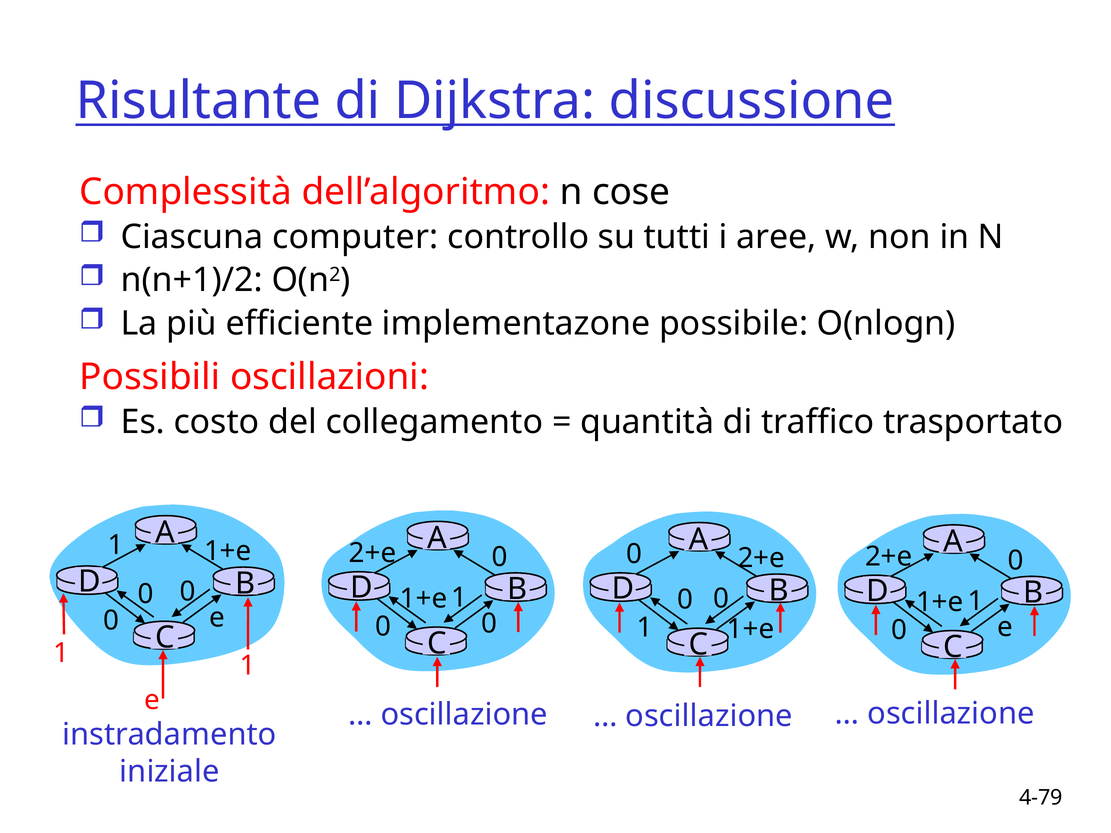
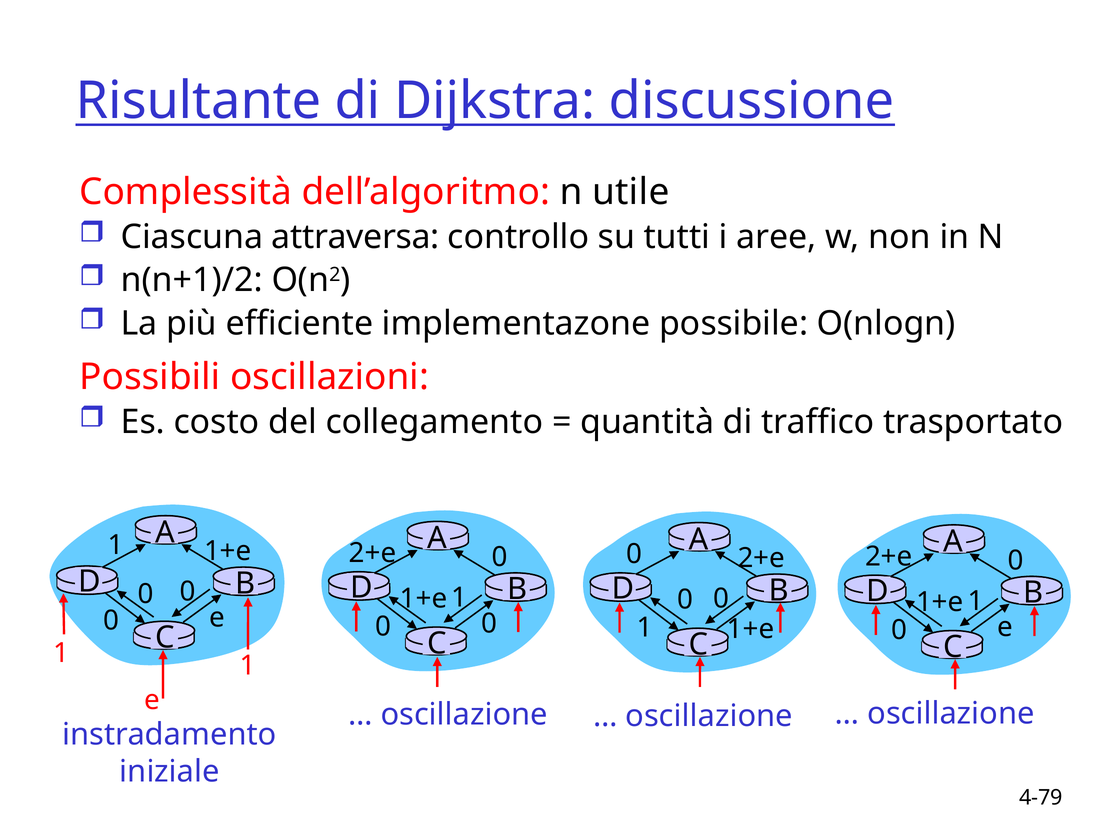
cose: cose -> utile
computer: computer -> attraversa
